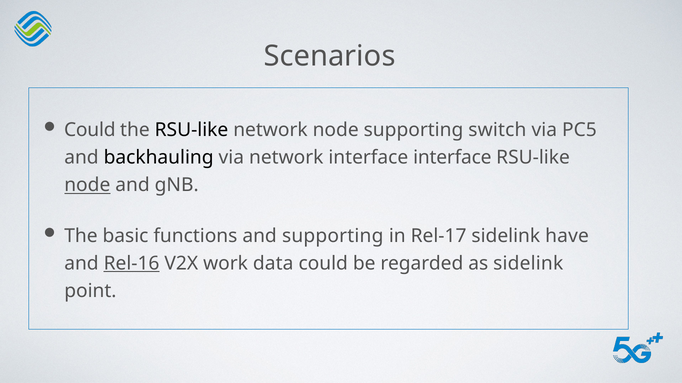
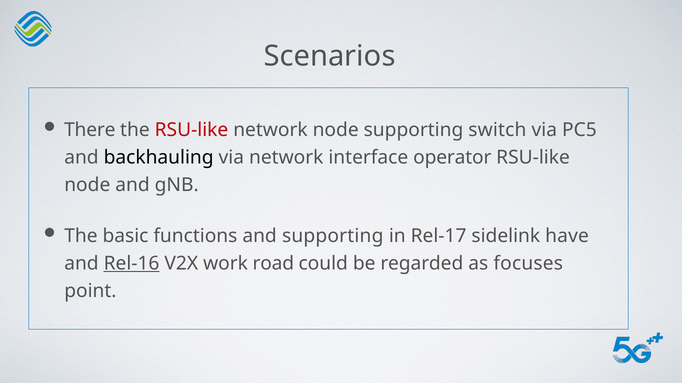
Could at (90, 130): Could -> There
RSU-like at (191, 130) colour: black -> red
interface interface: interface -> operator
node at (87, 185) underline: present -> none
data: data -> road
as sidelink: sidelink -> focuses
